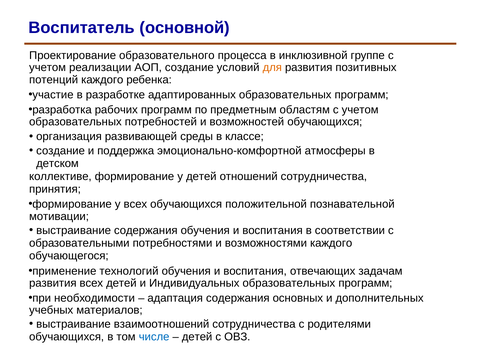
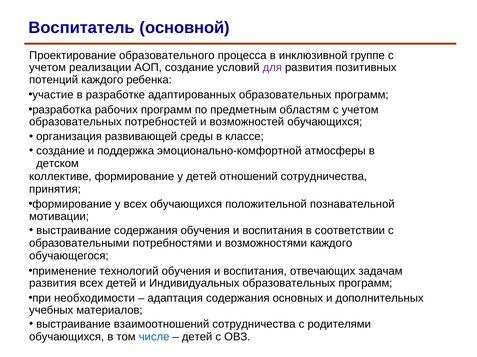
для colour: orange -> purple
